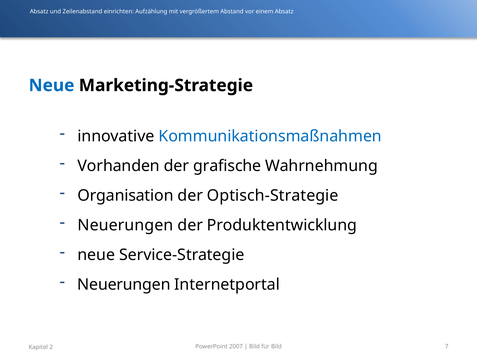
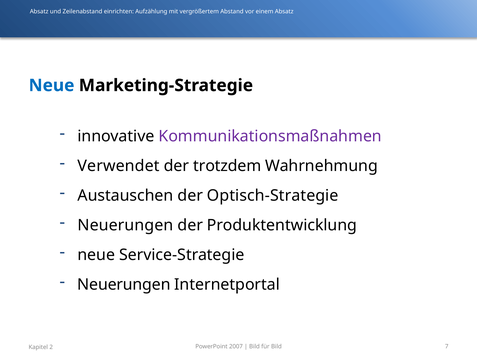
Kommunikationsmaßnahmen colour: blue -> purple
Vorhanden: Vorhanden -> Verwendet
grafische: grafische -> trotzdem
Organisation: Organisation -> Austauschen
